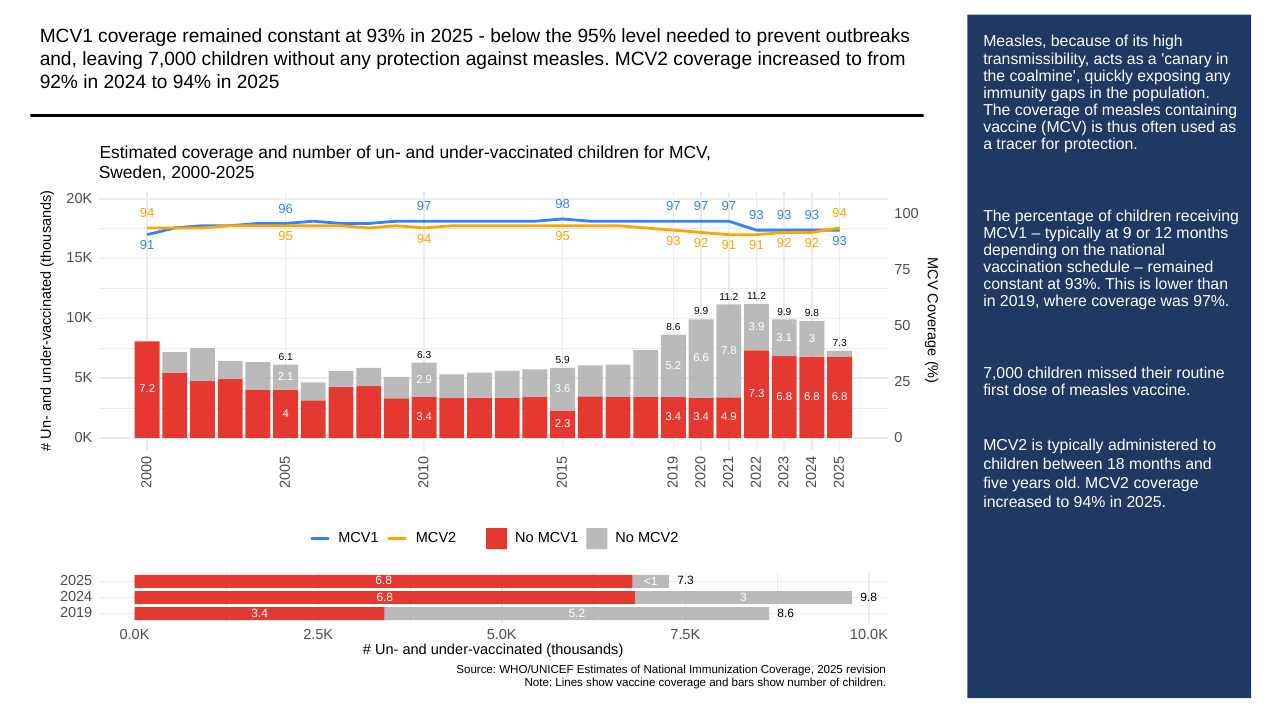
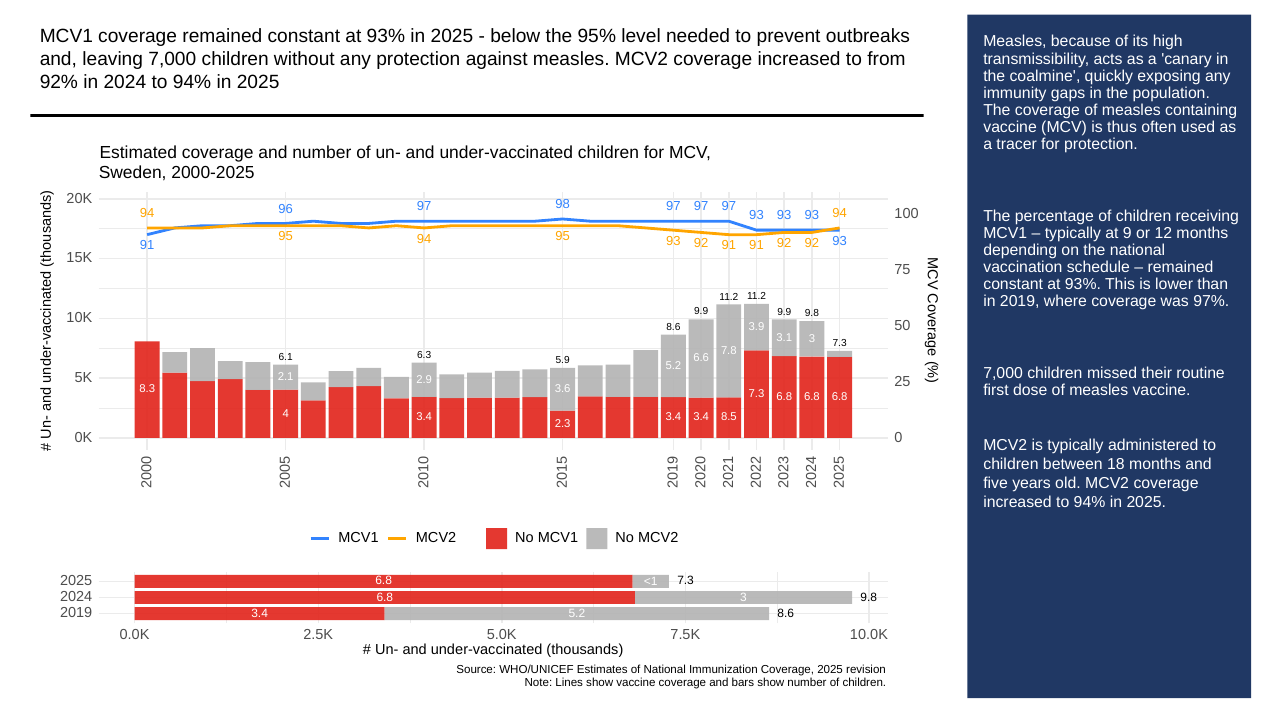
7.2: 7.2 -> 8.3
4.9: 4.9 -> 8.5
